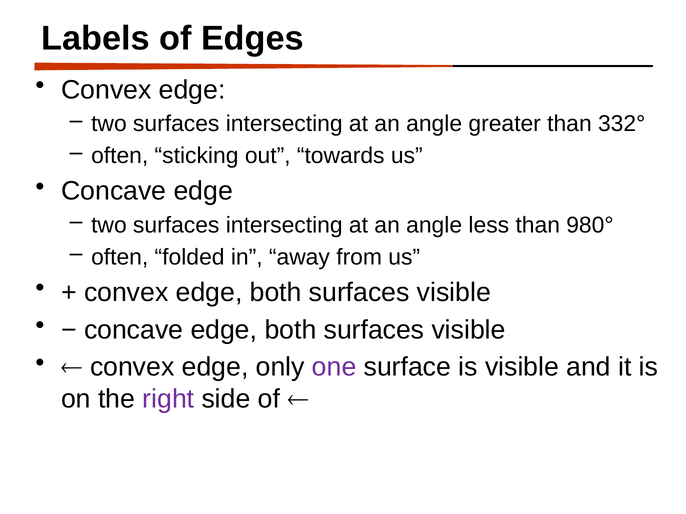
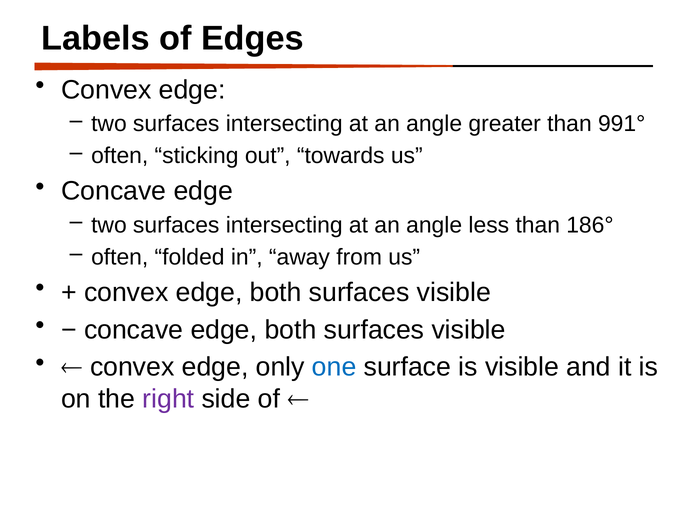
332°: 332° -> 991°
980°: 980° -> 186°
one colour: purple -> blue
